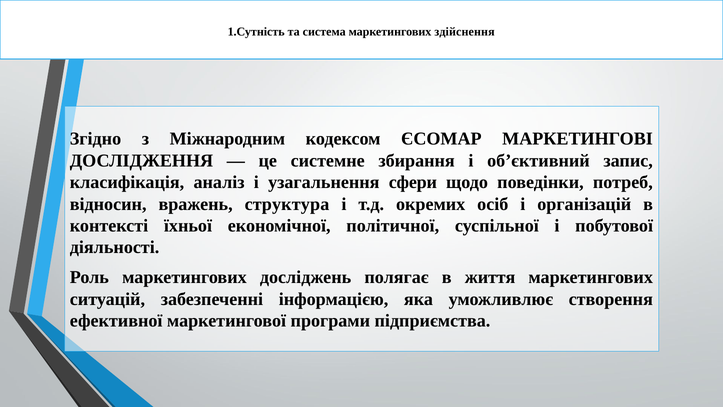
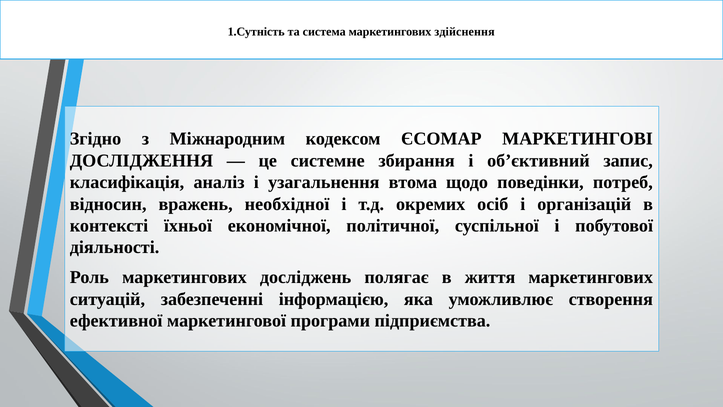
сфери: сфери -> втома
структура: структура -> необхідної
